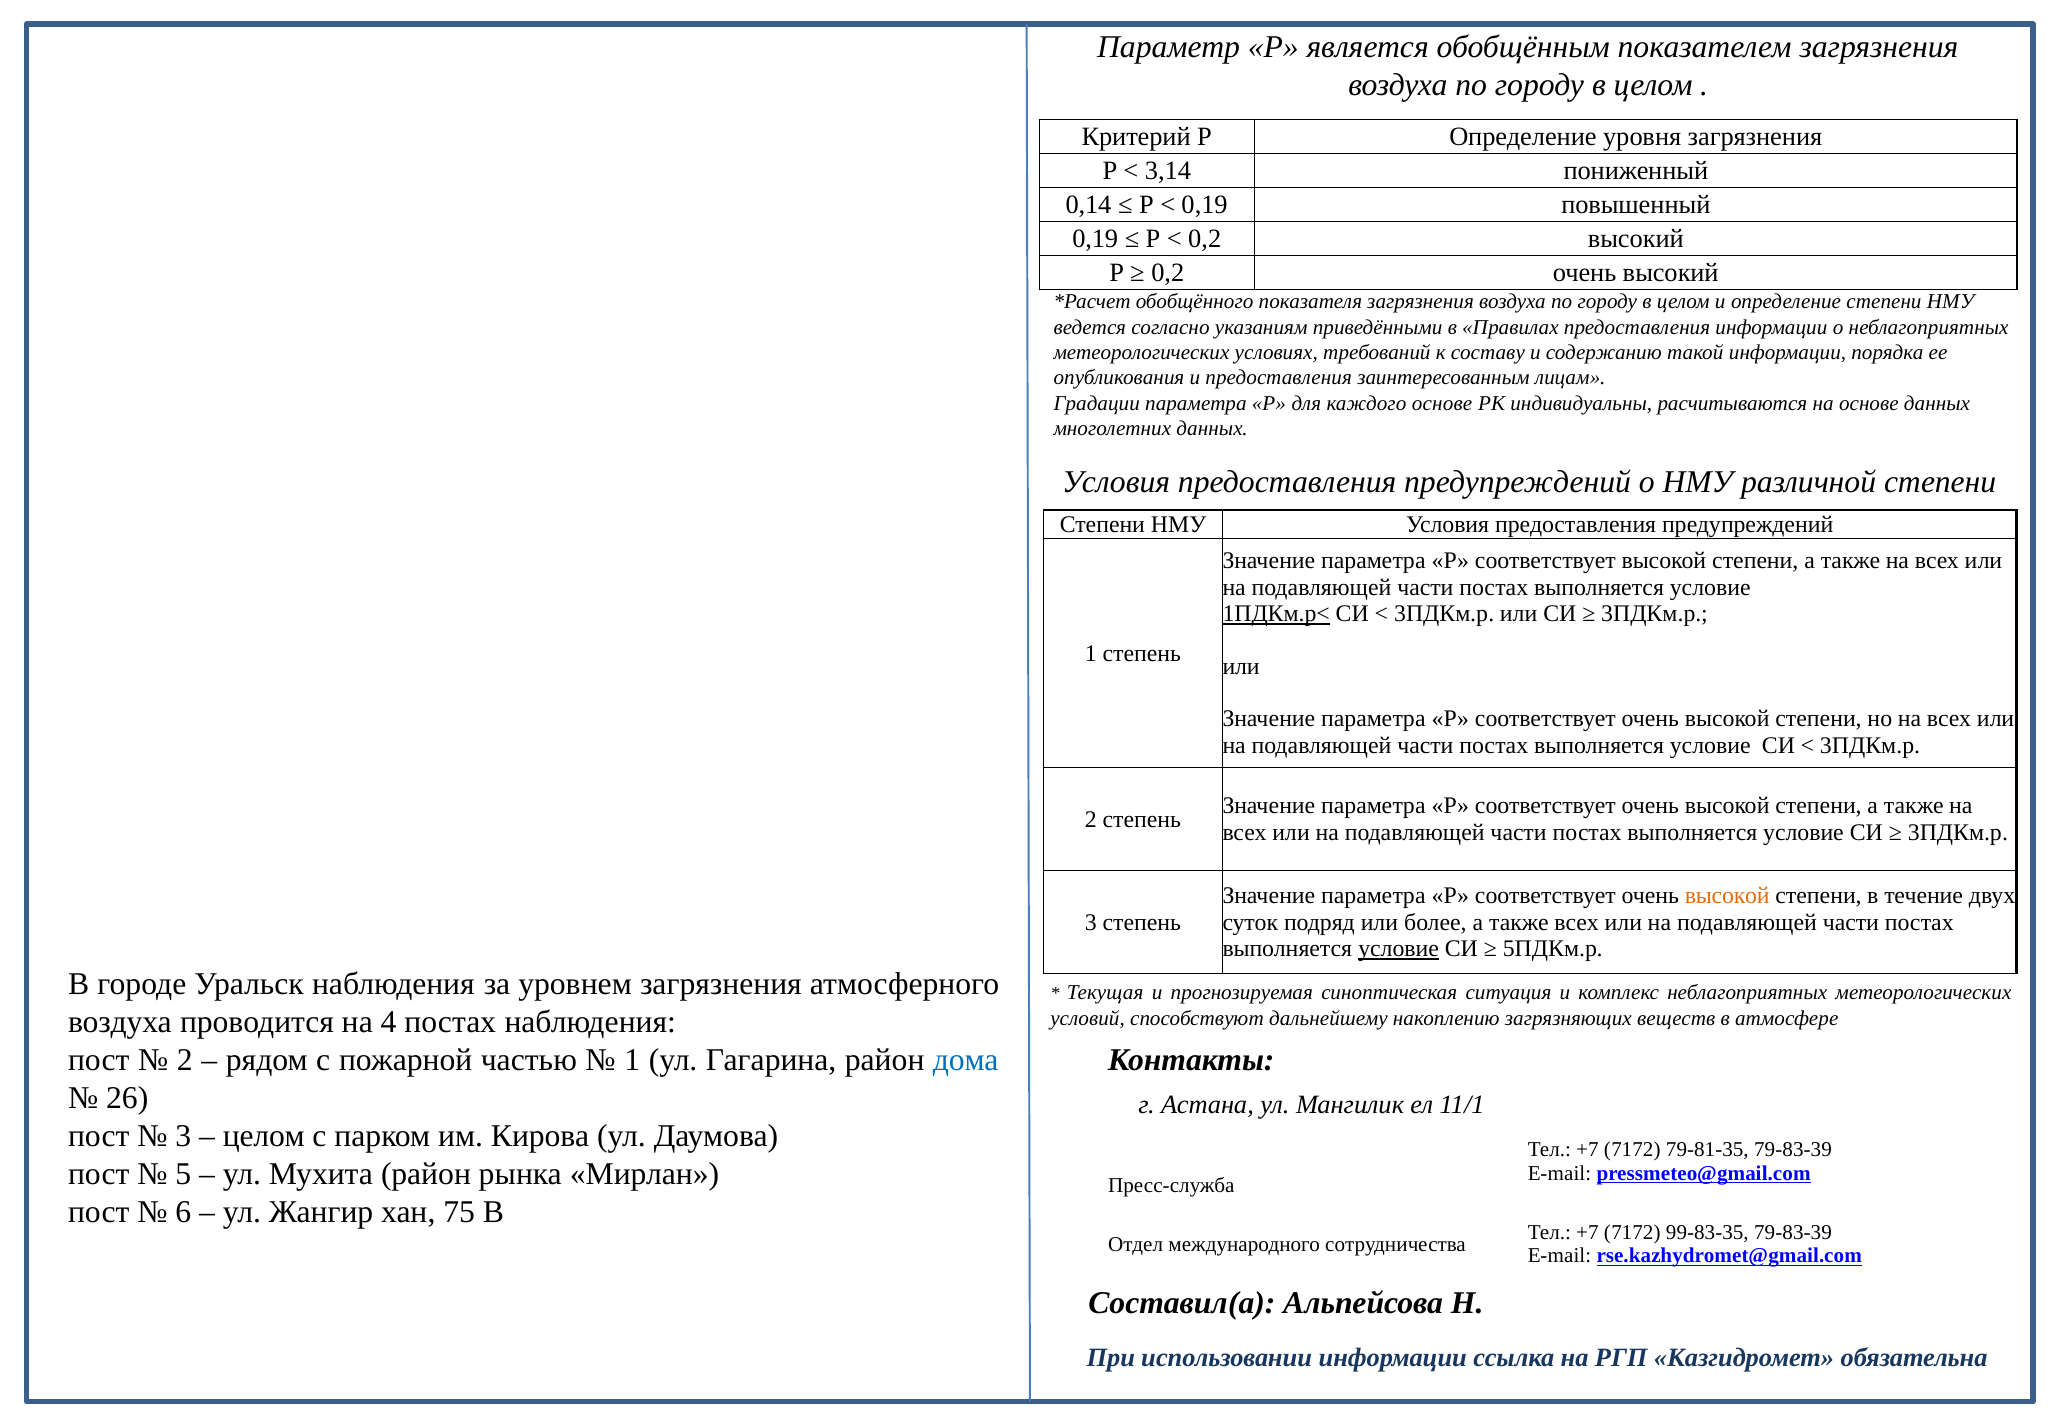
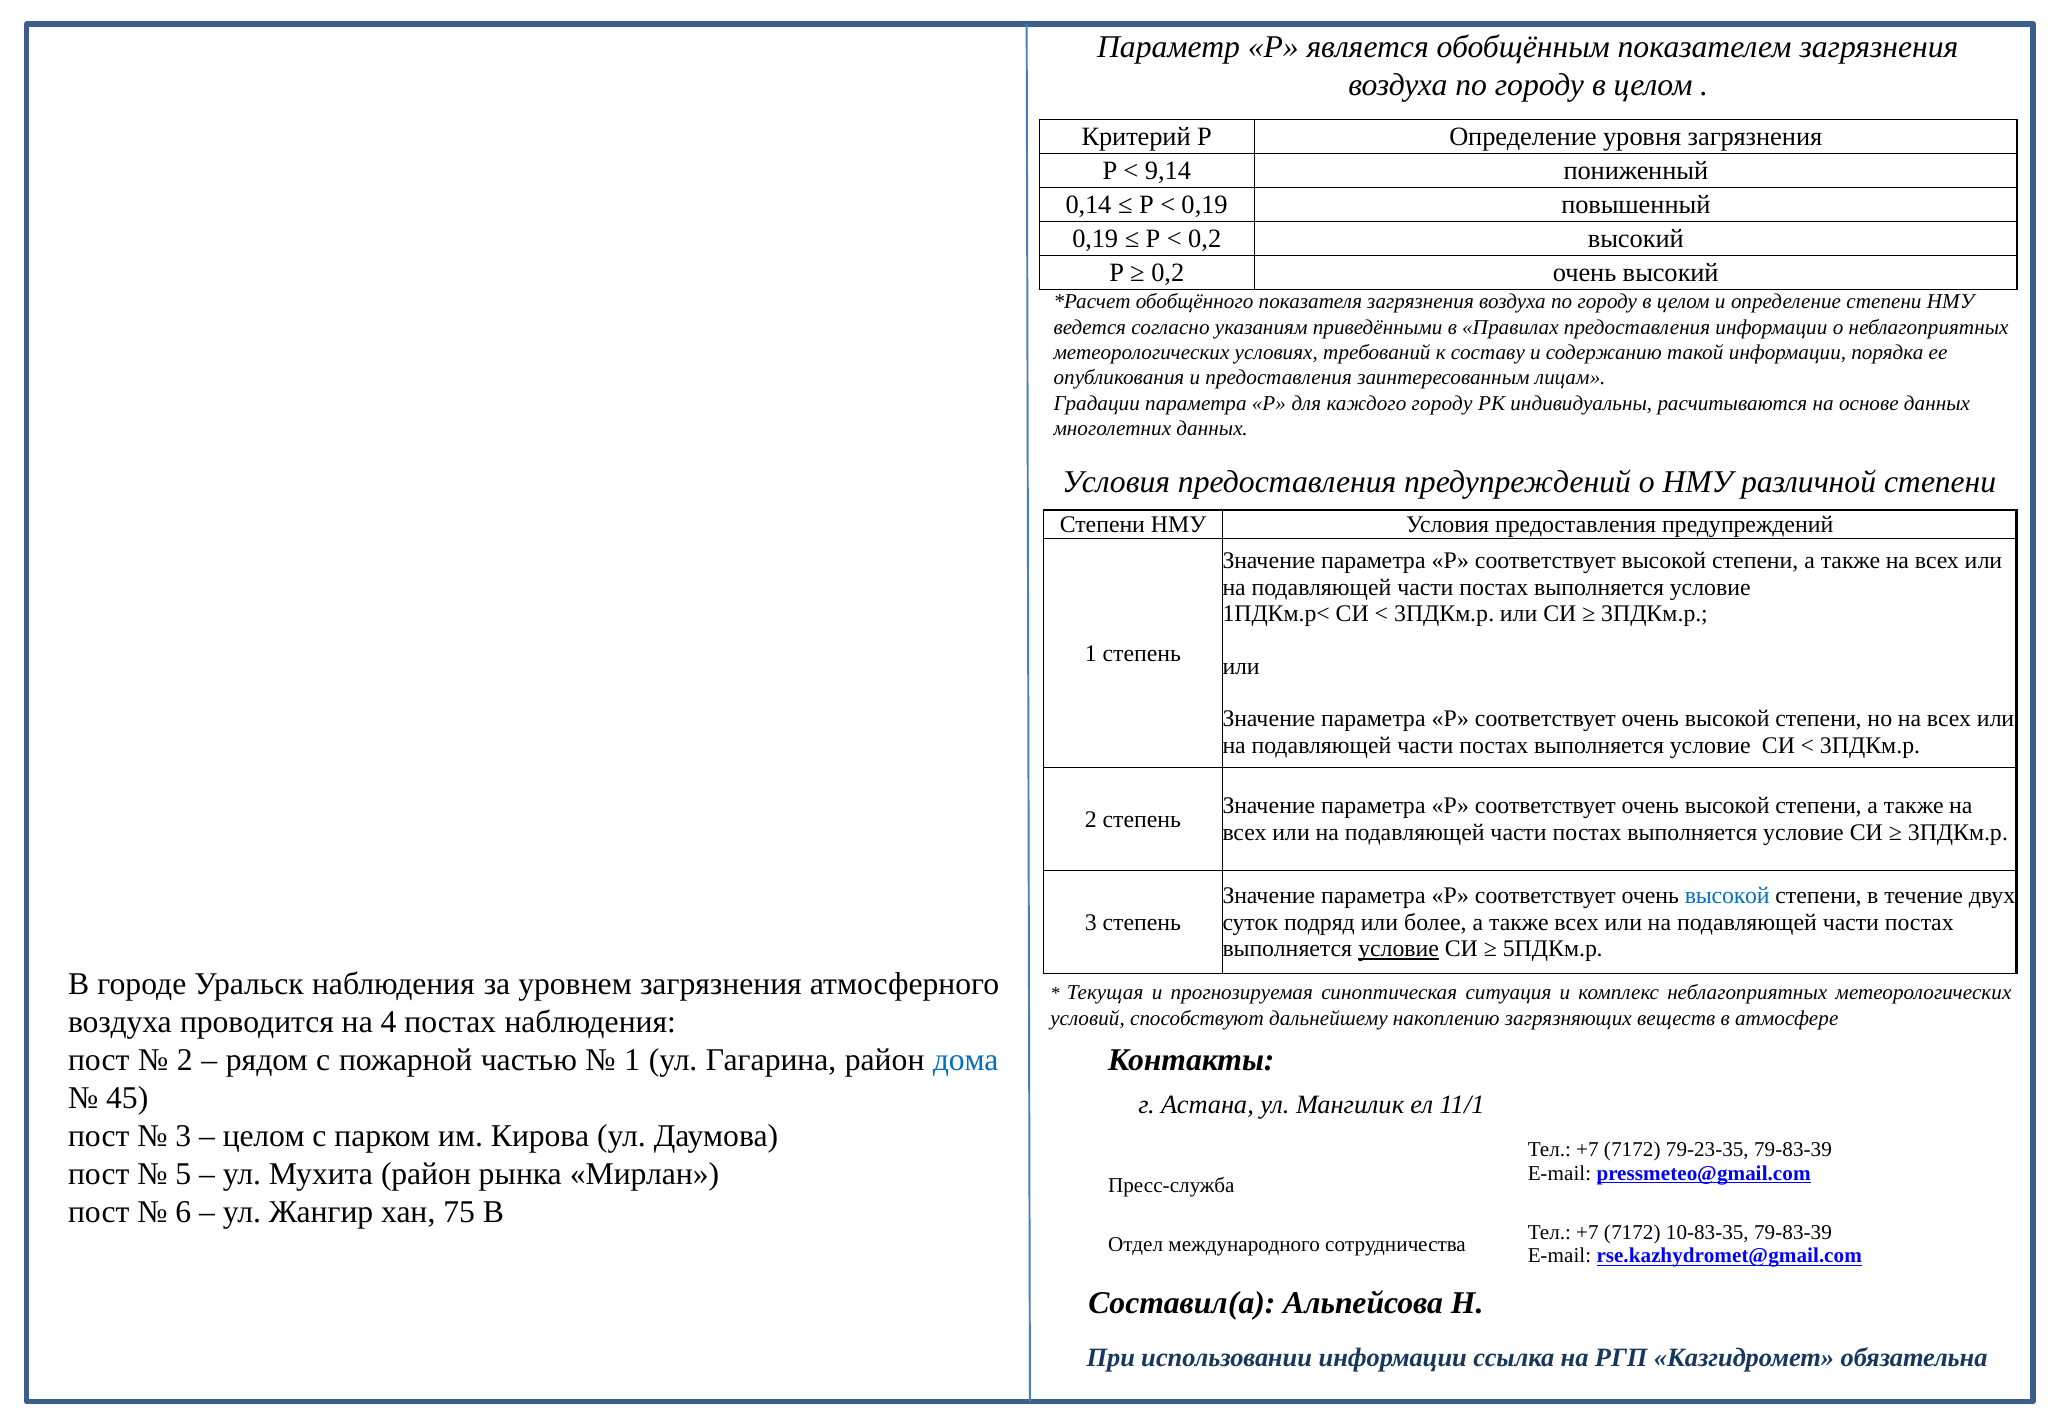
3,14: 3,14 -> 9,14
каждого основе: основе -> городу
1ПДКм.р< underline: present -> none
высокой at (1727, 896) colour: orange -> blue
26: 26 -> 45
79-81-35: 79-81-35 -> 79-23-35
99-83-35: 99-83-35 -> 10-83-35
